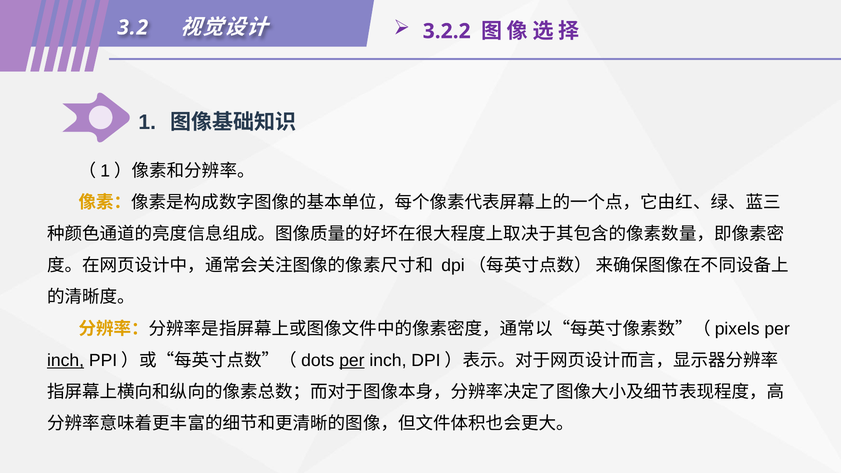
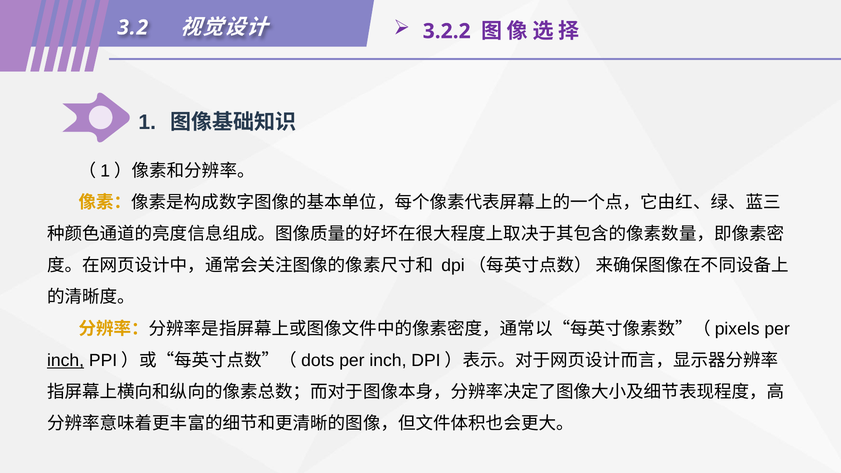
per at (352, 360) underline: present -> none
